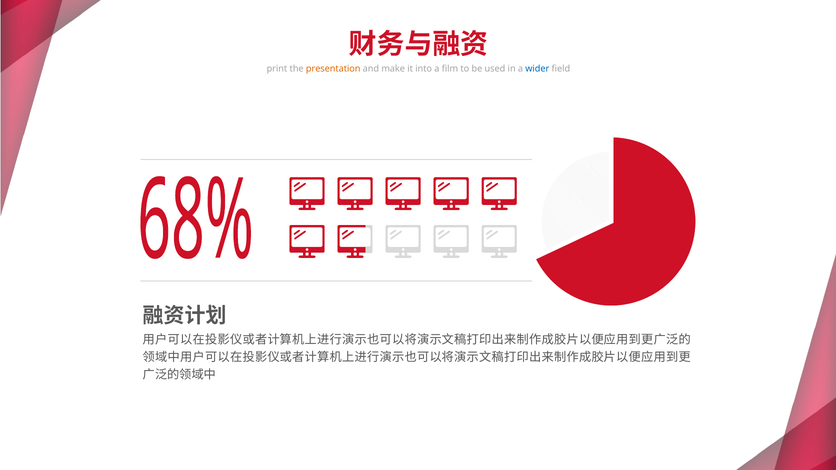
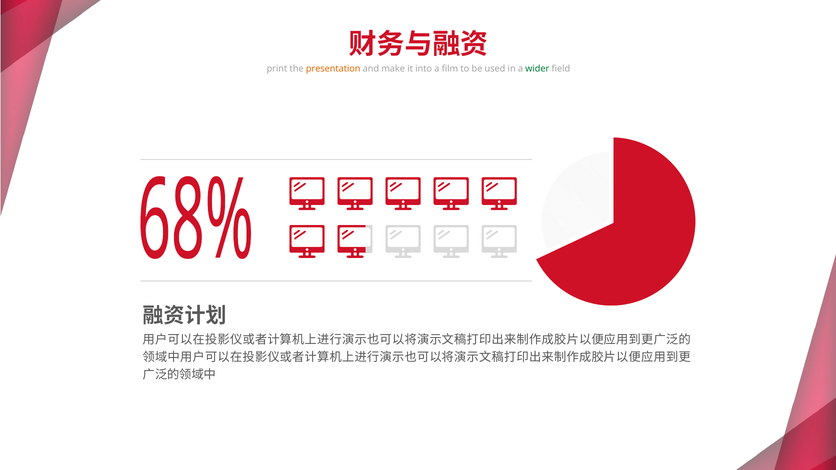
wider colour: blue -> green
